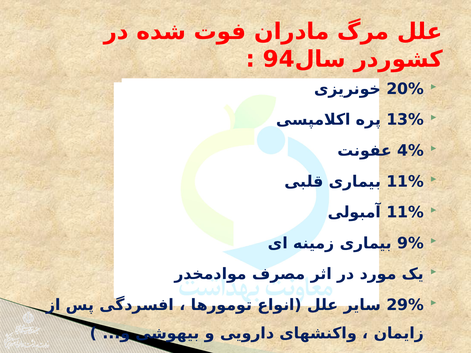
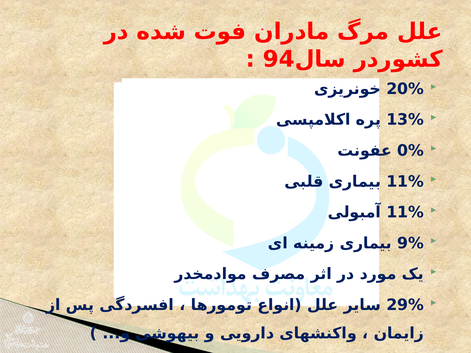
4%: 4% -> 0%
